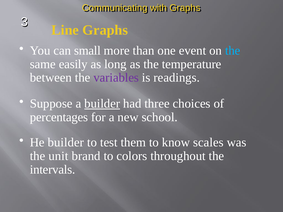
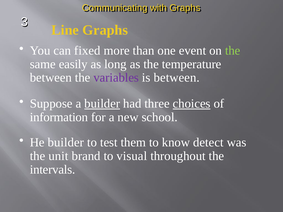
small: small -> fixed
the at (233, 51) colour: light blue -> light green
is readings: readings -> between
choices underline: none -> present
percentages: percentages -> information
scales: scales -> detect
colors: colors -> visual
